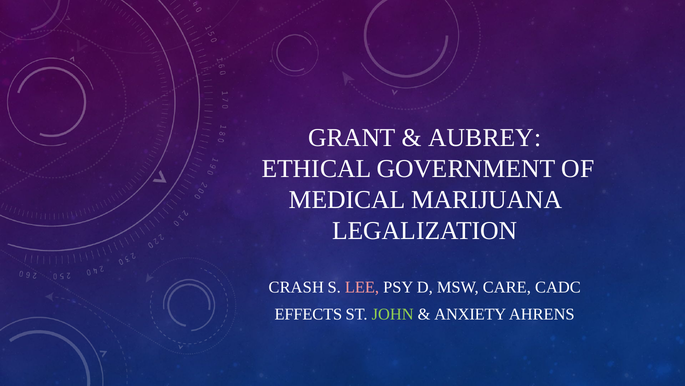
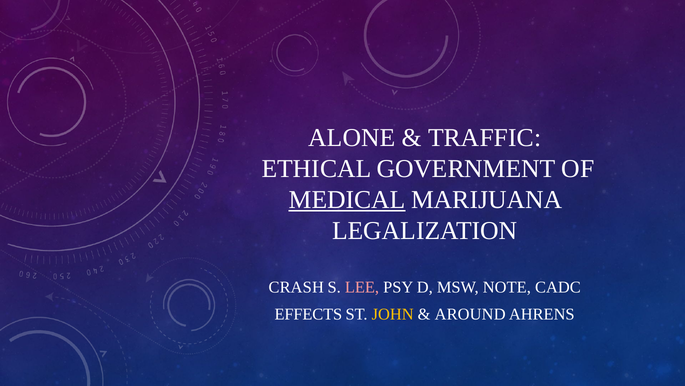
GRANT: GRANT -> ALONE
AUBREY: AUBREY -> TRAFFIC
MEDICAL underline: none -> present
CARE: CARE -> NOTE
JOHN colour: light green -> yellow
ANXIETY: ANXIETY -> AROUND
